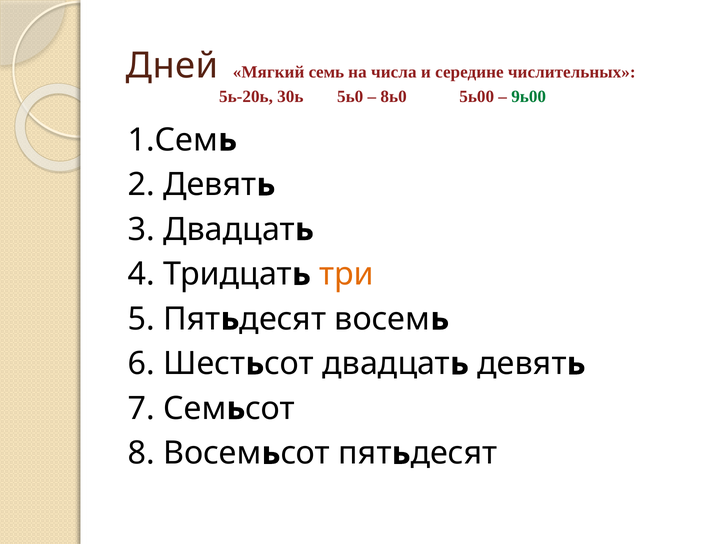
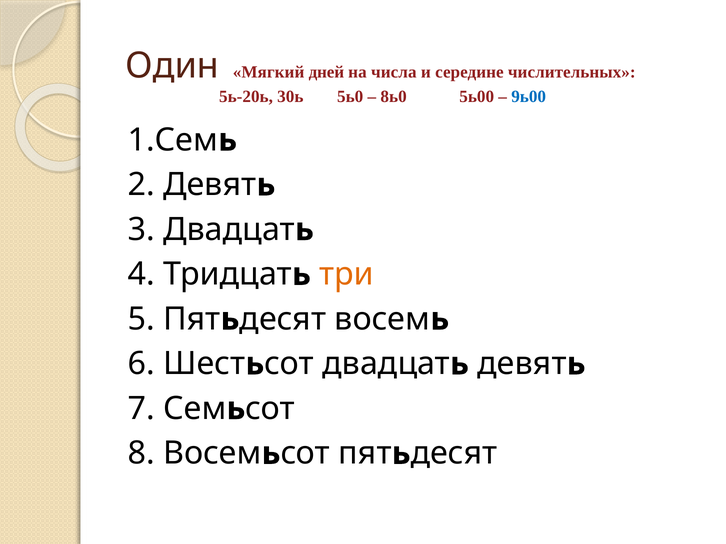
Дней: Дней -> Один
семь: семь -> дней
9ь00 colour: green -> blue
